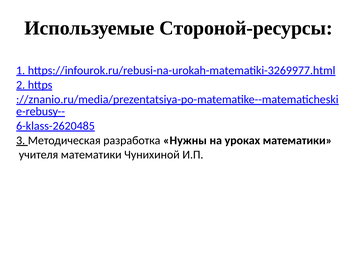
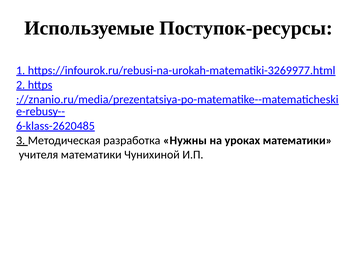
Стороной-ресурсы: Стороной-ресурсы -> Поступок-ресурсы
